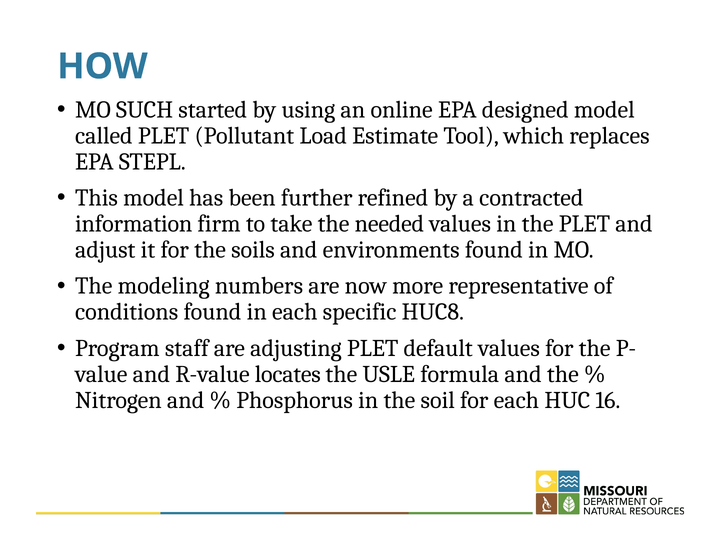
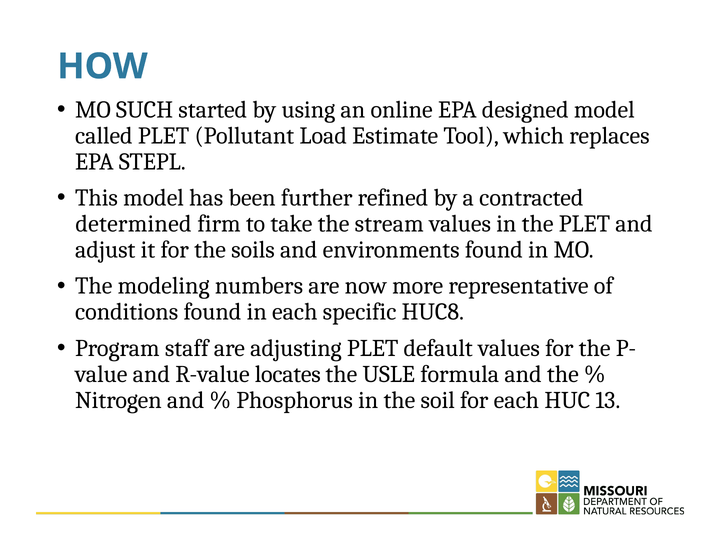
information: information -> determined
needed: needed -> stream
16: 16 -> 13
